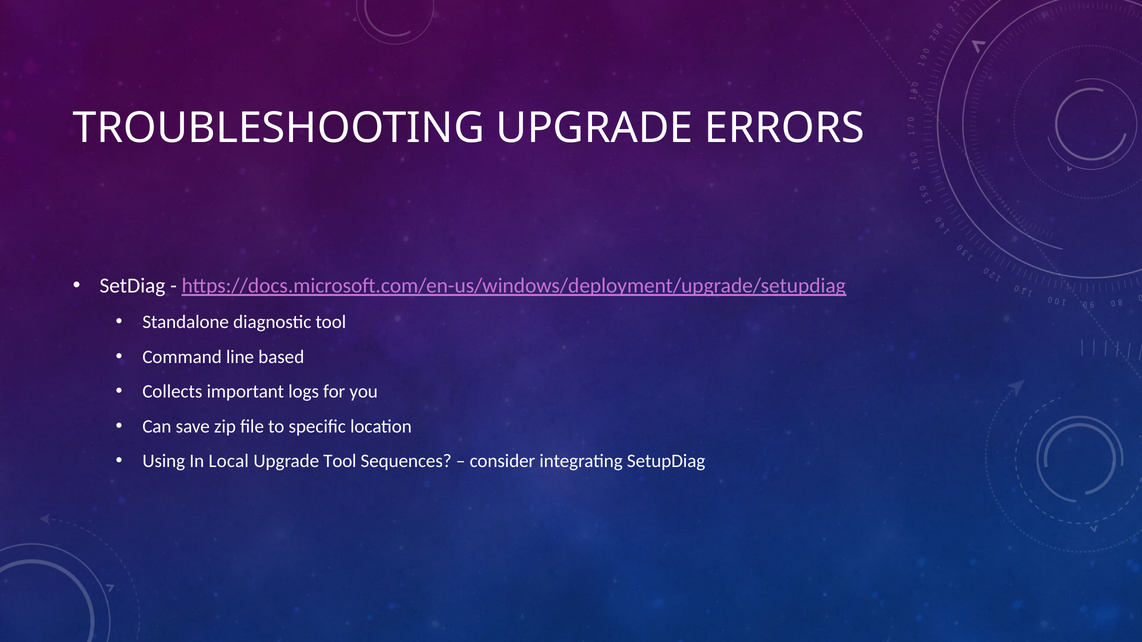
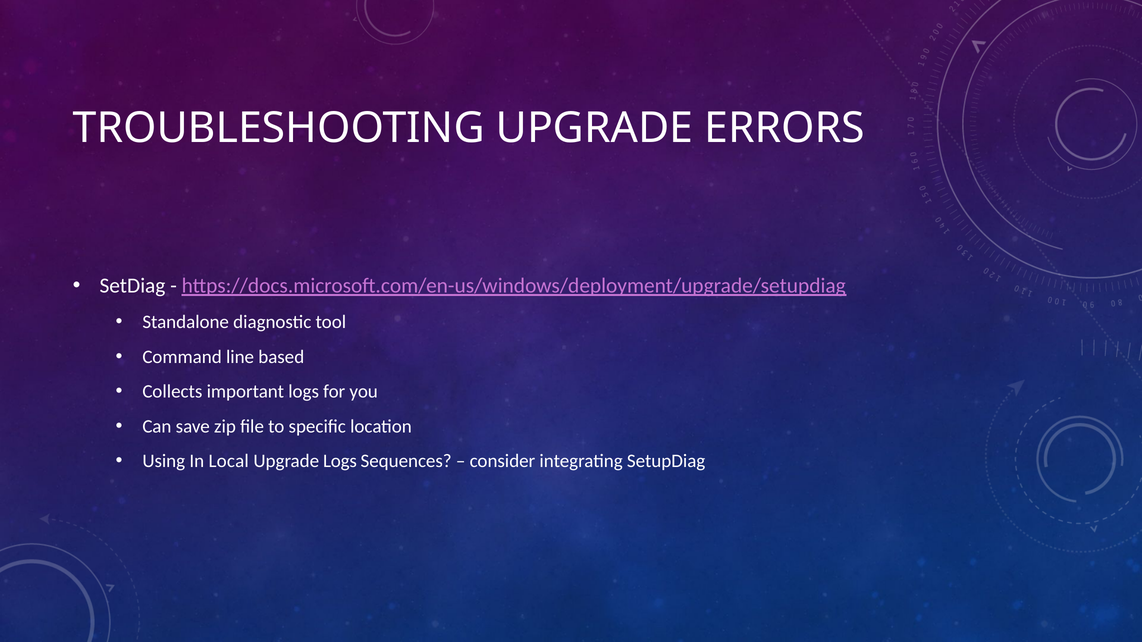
Upgrade Tool: Tool -> Logs
